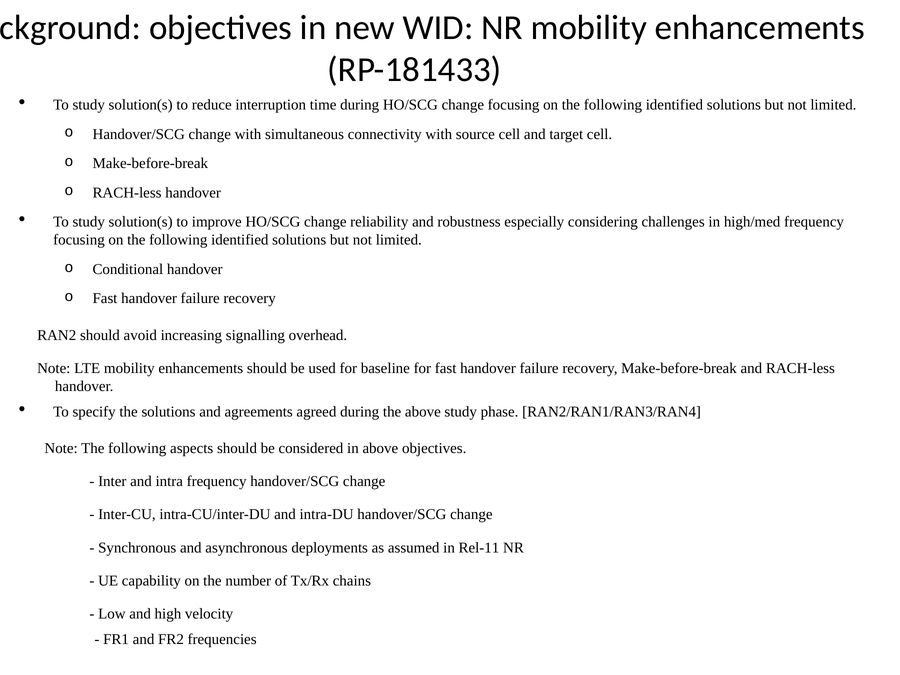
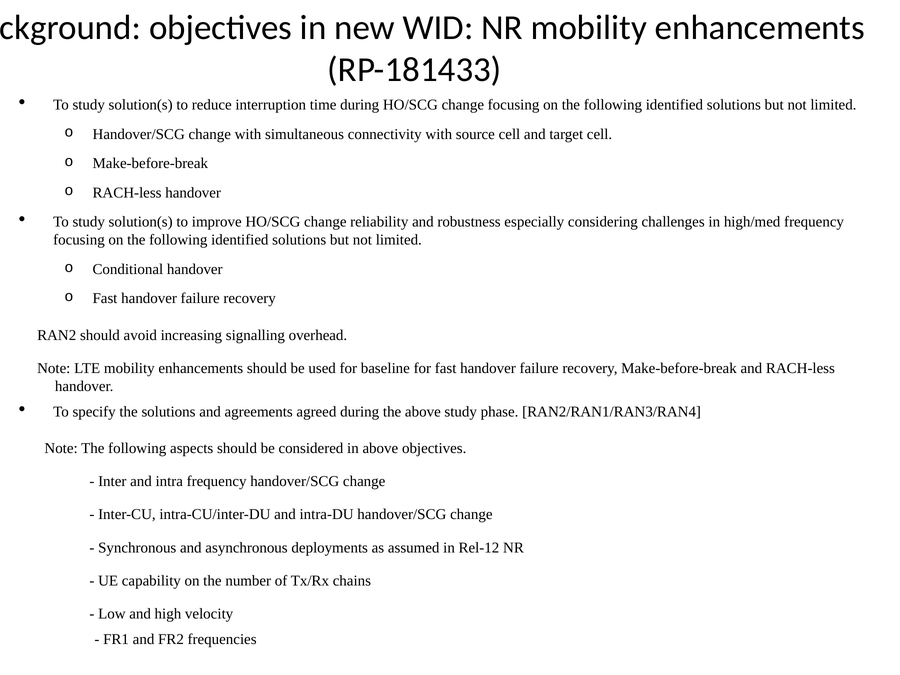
Rel-11: Rel-11 -> Rel-12
